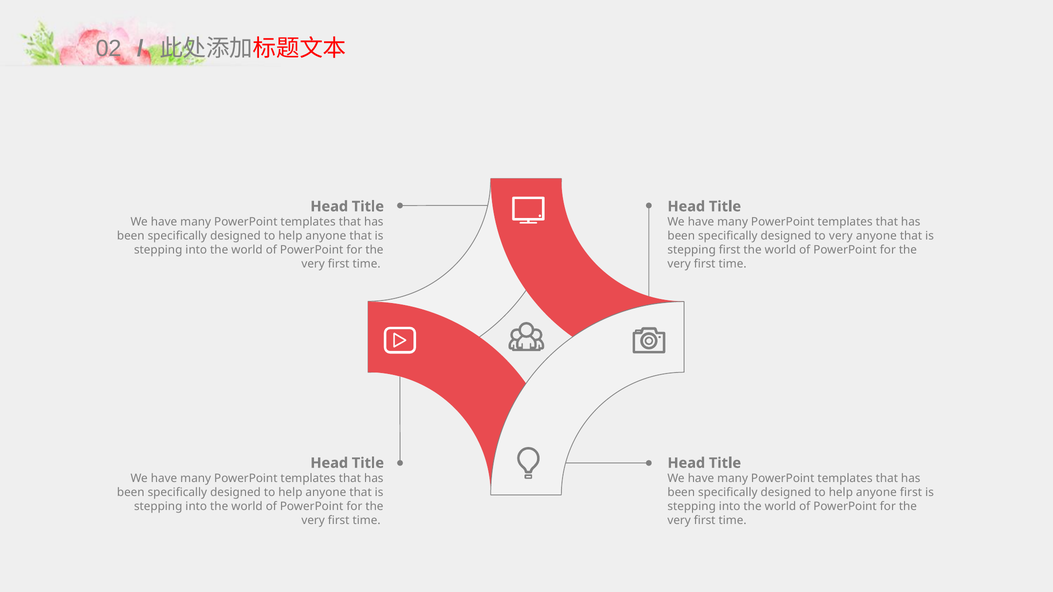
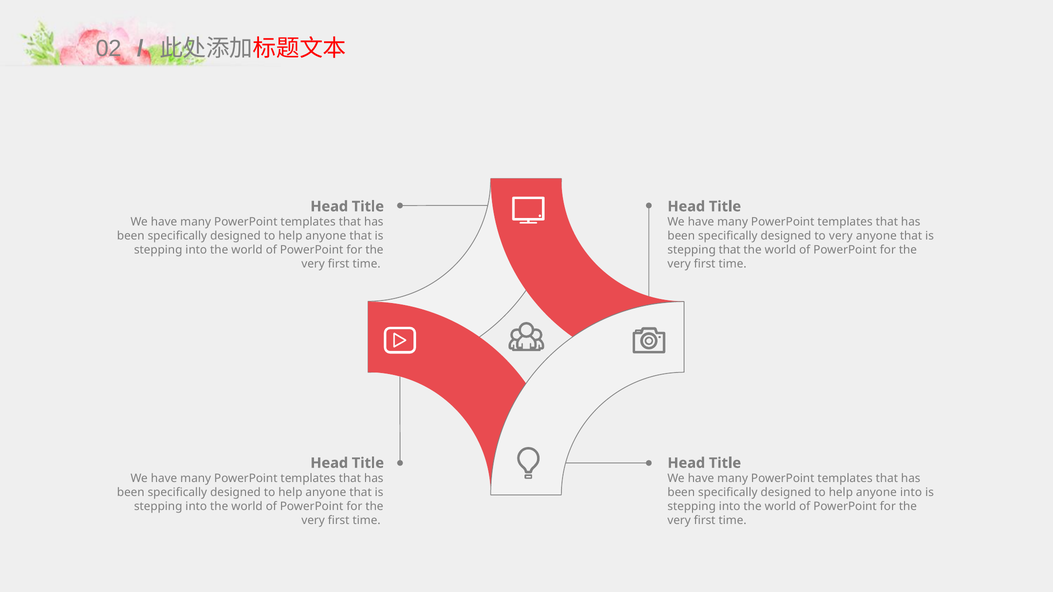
stepping first: first -> that
anyone first: first -> into
